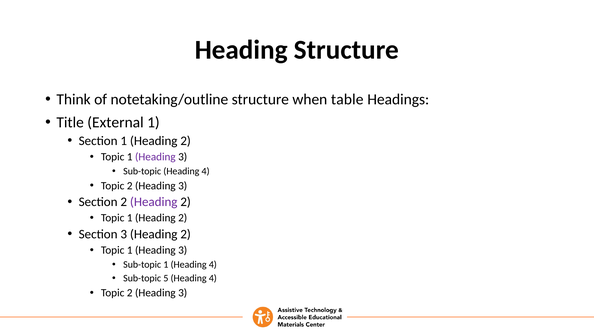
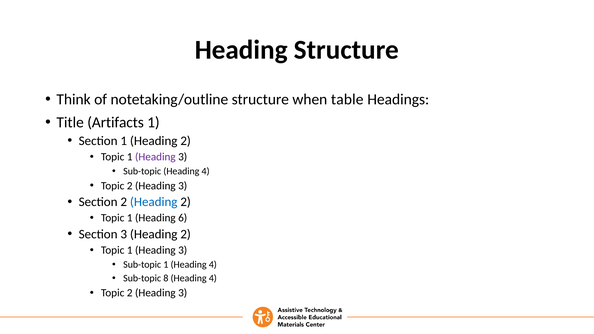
External: External -> Artifacts
Heading at (154, 202) colour: purple -> blue
Topic 1 Heading 2: 2 -> 6
5: 5 -> 8
